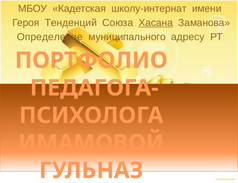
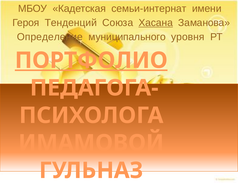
школу-интернат: школу-интернат -> семьи-интернат
адресу: адресу -> уровня
ПОРТФОЛИО underline: none -> present
